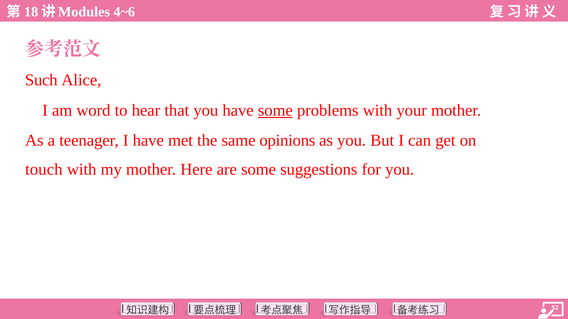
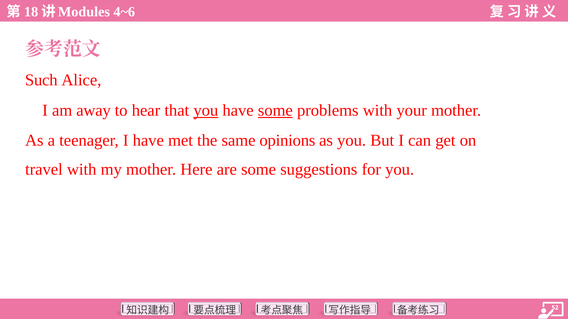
word: word -> away
you at (206, 110) underline: none -> present
touch: touch -> travel
